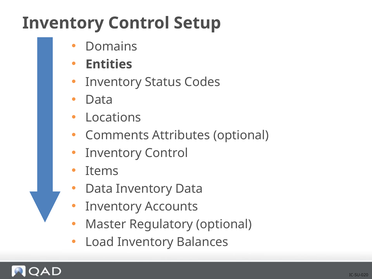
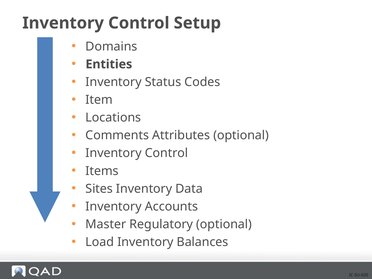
Data at (99, 100): Data -> Item
Data at (99, 189): Data -> Sites
